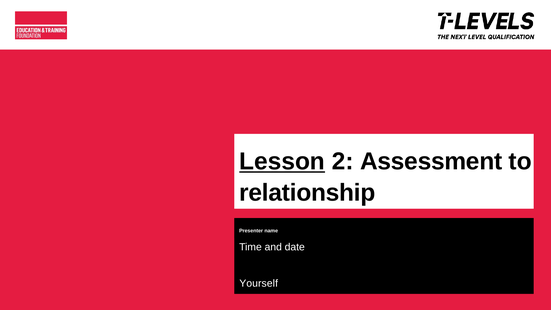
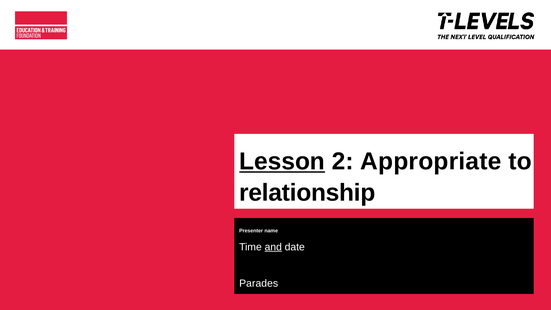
Assessment: Assessment -> Appropriate
and underline: none -> present
Yourself: Yourself -> Parades
